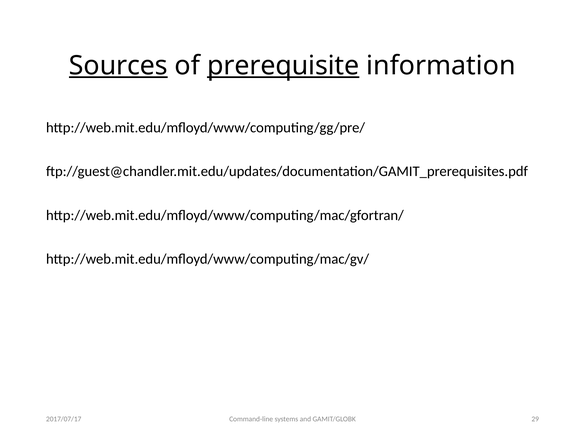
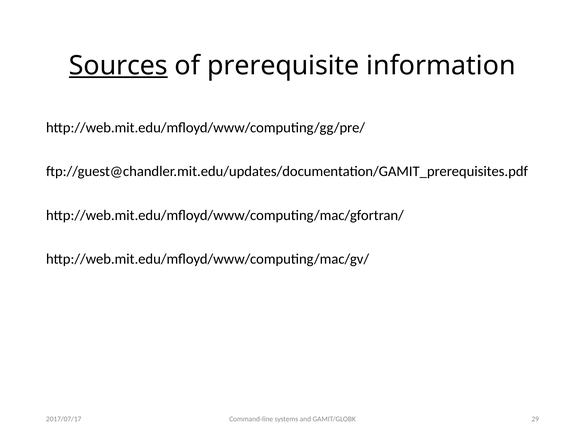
prerequisite underline: present -> none
